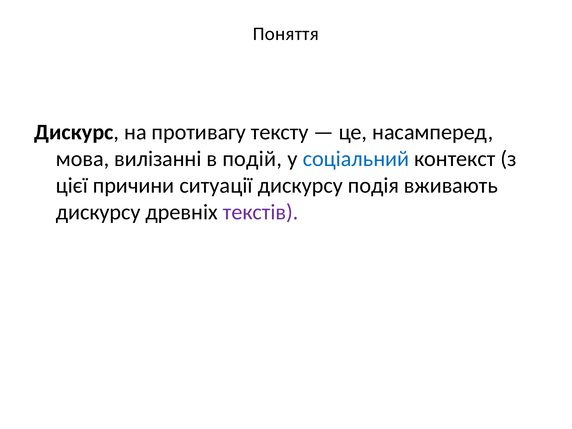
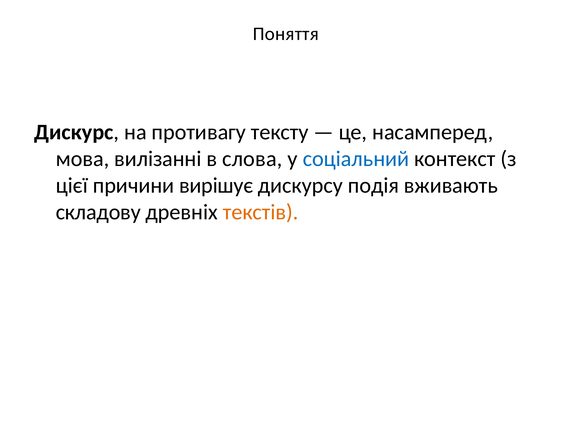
подій: подій -> слова
ситуації: ситуації -> вирішує
дискурсу at (98, 212): дискурсу -> складову
текстів colour: purple -> orange
